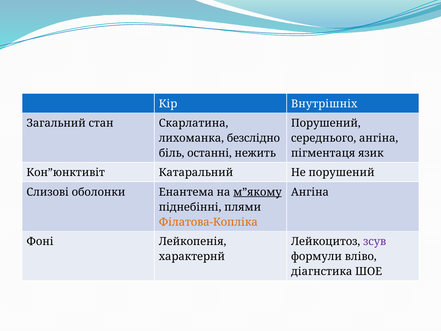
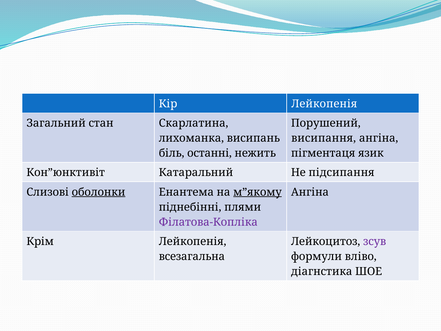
Кір Внутрішніх: Внутрішніх -> Лейкопенія
безслідно: безслідно -> висипань
середнього: середнього -> висипання
Не порушений: порушений -> підсипання
оболонки underline: none -> present
Філатова-Копліка colour: orange -> purple
Фоні: Фоні -> Крім
характернй: характернй -> всезагальна
